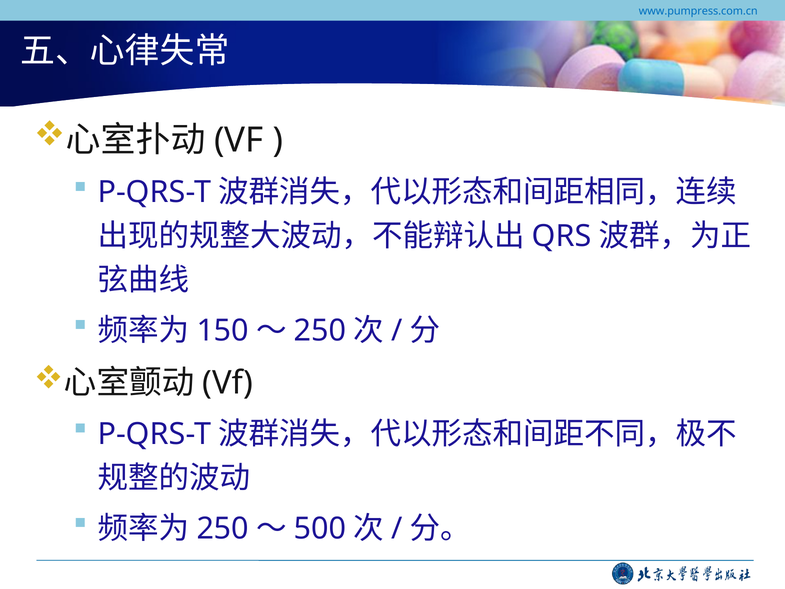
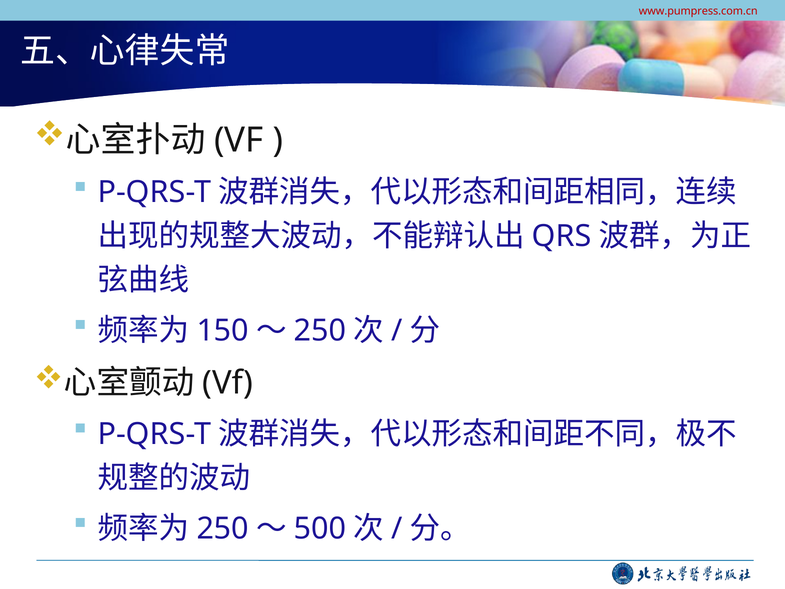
www.pumpress.com.cn colour: blue -> red
